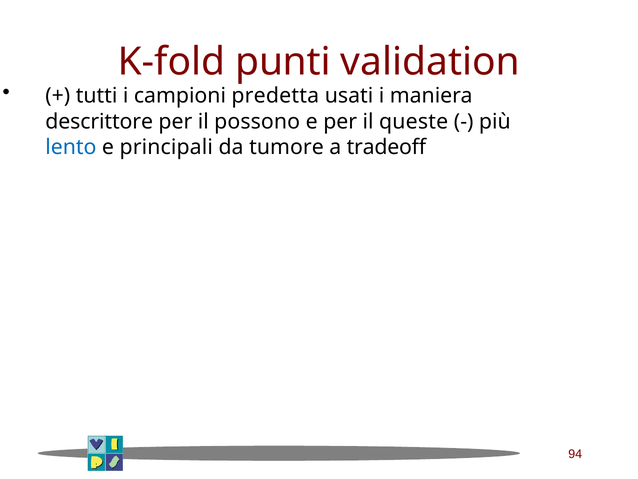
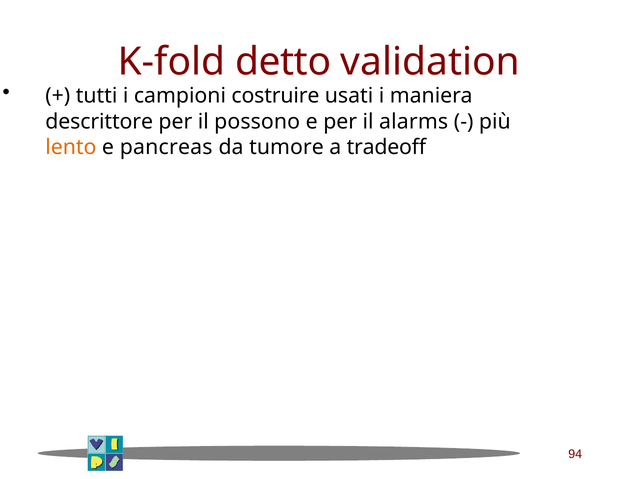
punti: punti -> detto
predetta: predetta -> costruire
queste: queste -> alarms
lento colour: blue -> orange
principali: principali -> pancreas
